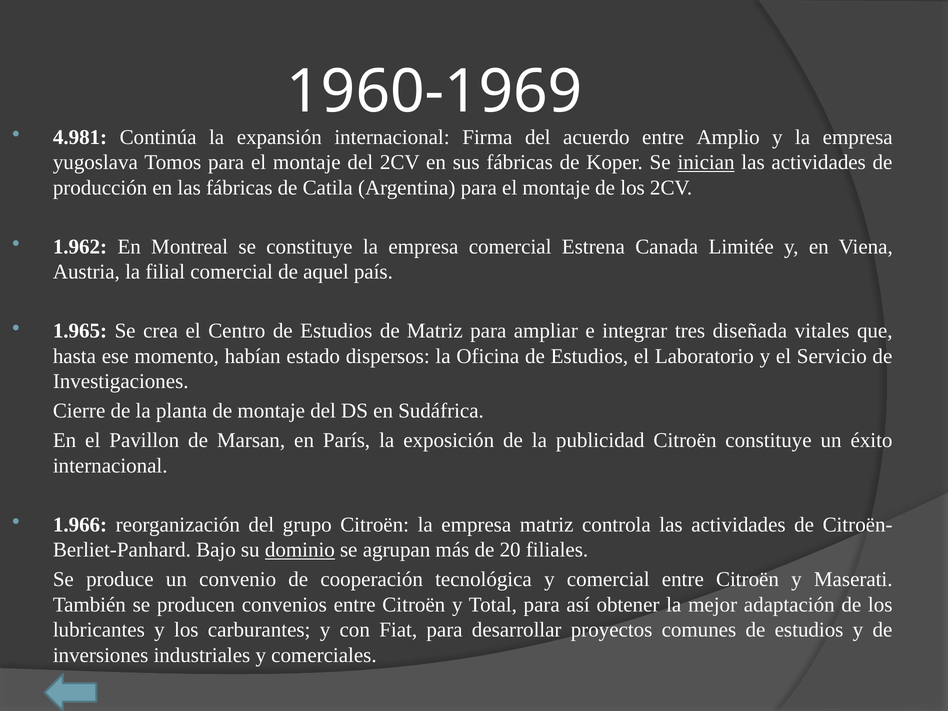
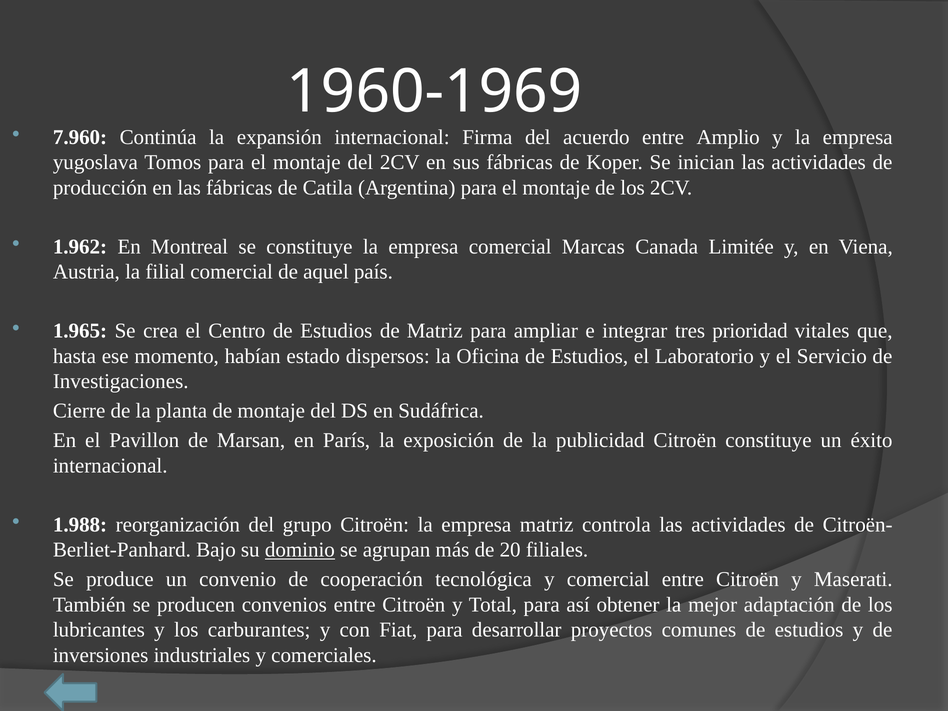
4.981: 4.981 -> 7.960
inician underline: present -> none
Estrena: Estrena -> Marcas
diseñada: diseñada -> prioridad
1.966: 1.966 -> 1.988
